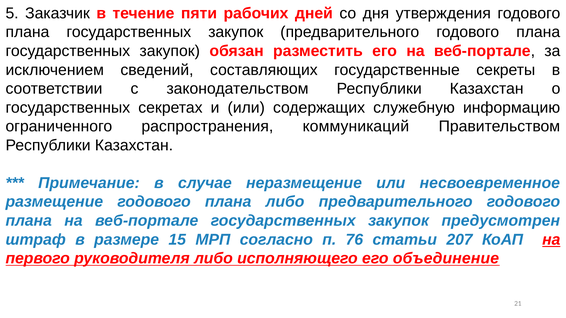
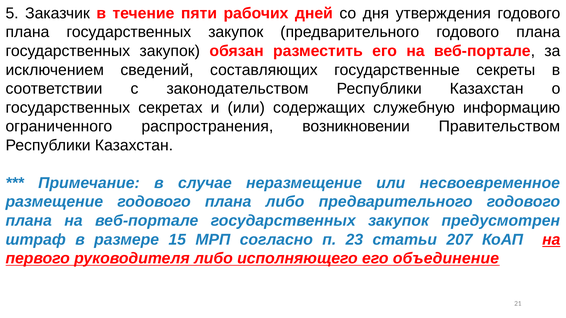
коммуникаций: коммуникаций -> возникновении
76: 76 -> 23
